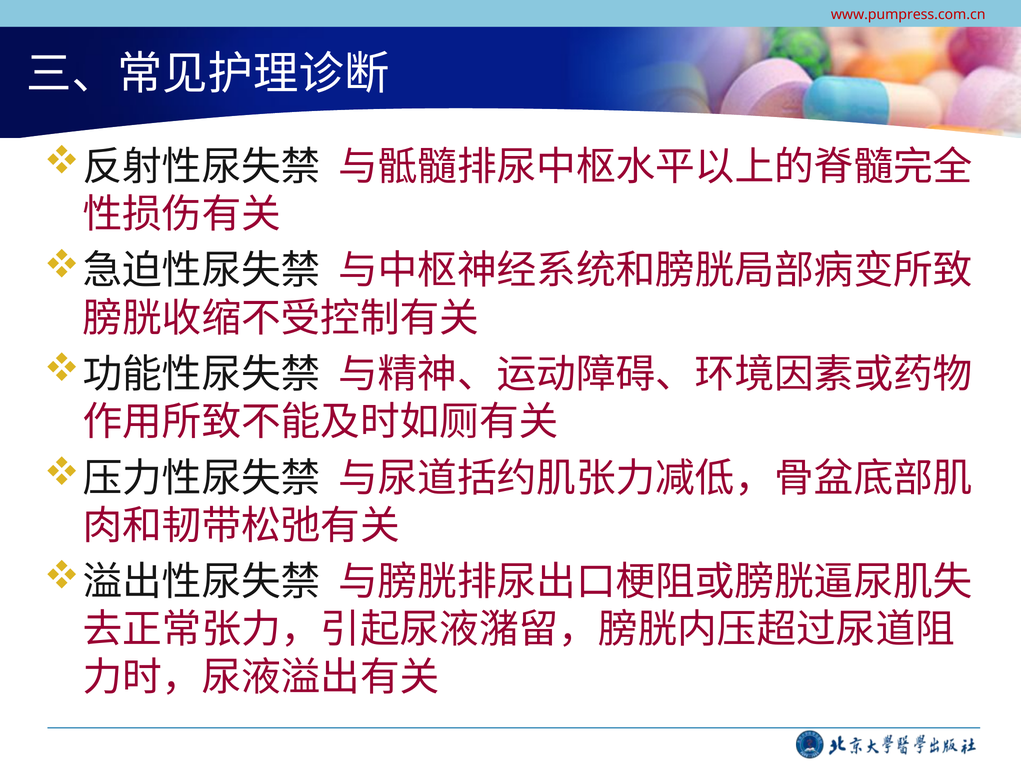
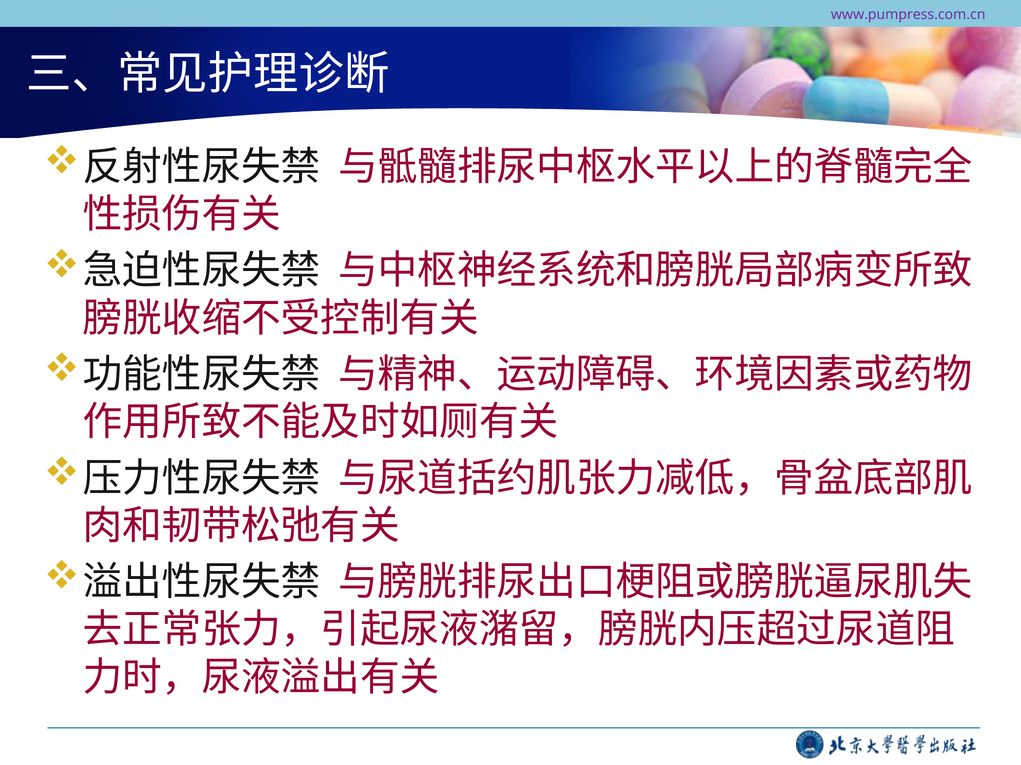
www.pumpress.com.cn colour: red -> purple
